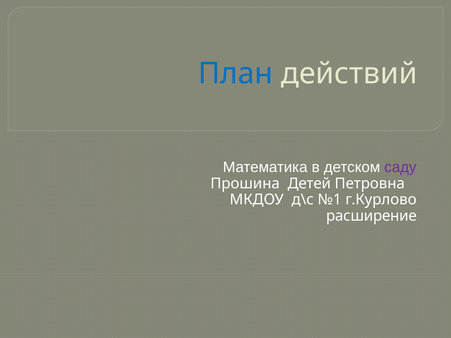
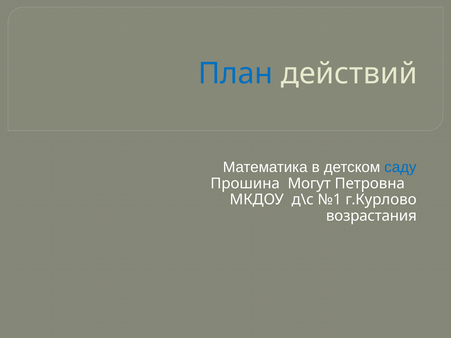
саду colour: purple -> blue
Детей: Детей -> Могут
расширение: расширение -> возрастания
